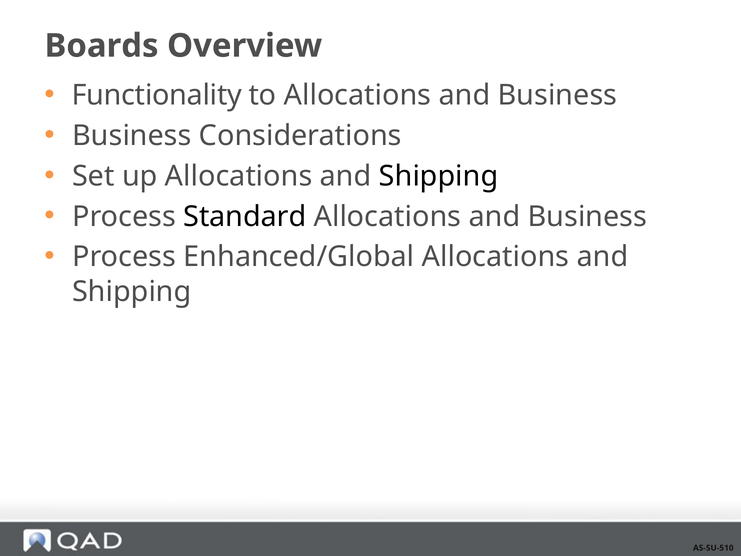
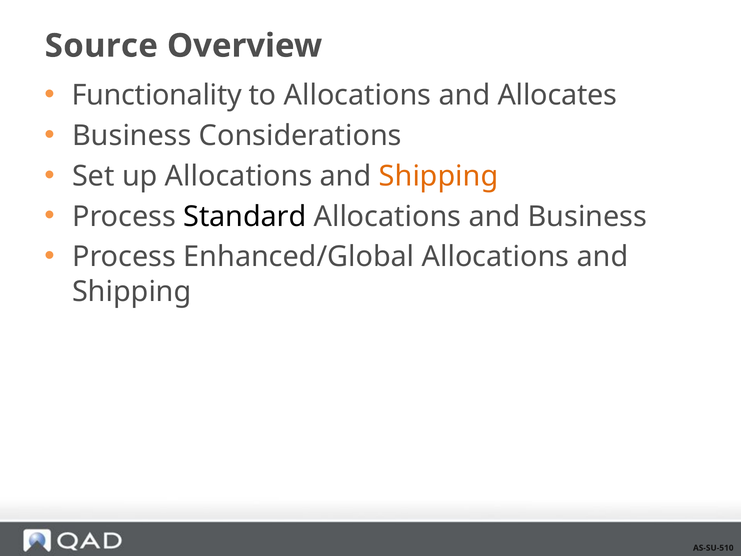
Boards: Boards -> Source
to Allocations and Business: Business -> Allocates
Shipping at (439, 176) colour: black -> orange
